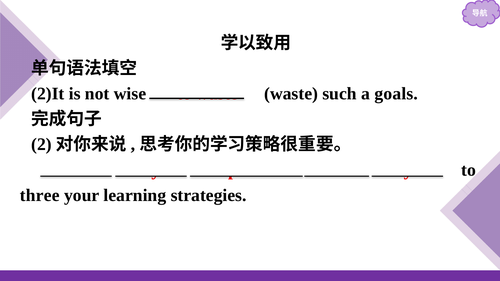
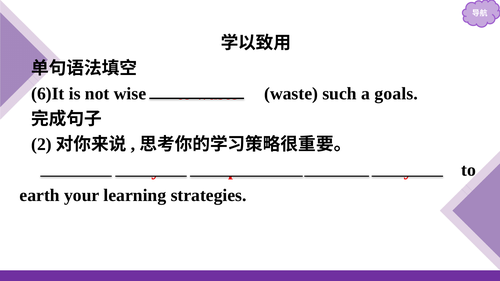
2)It: 2)It -> 6)It
three: three -> earth
